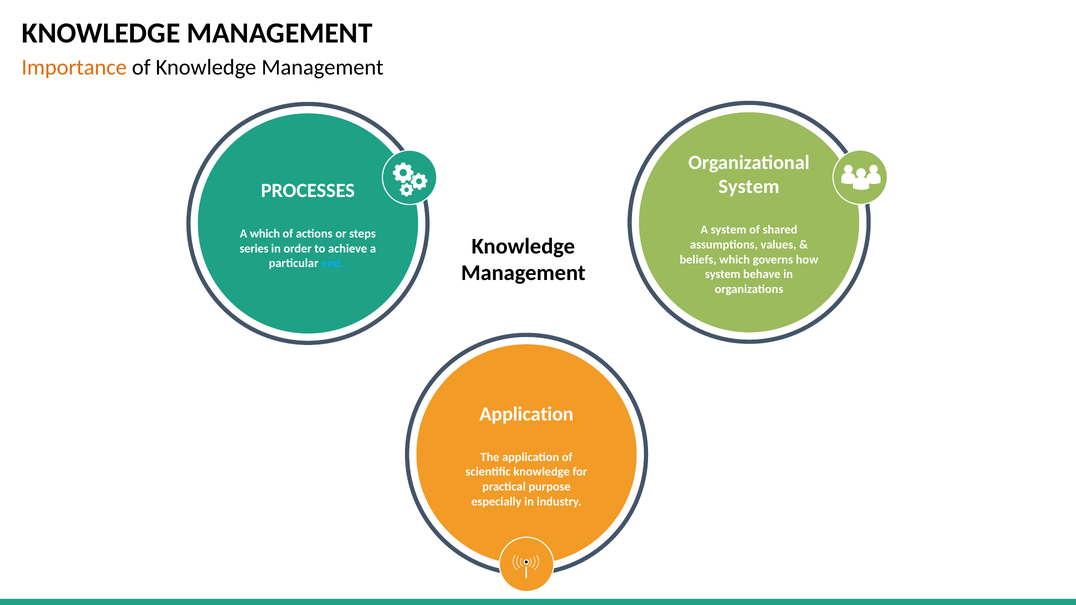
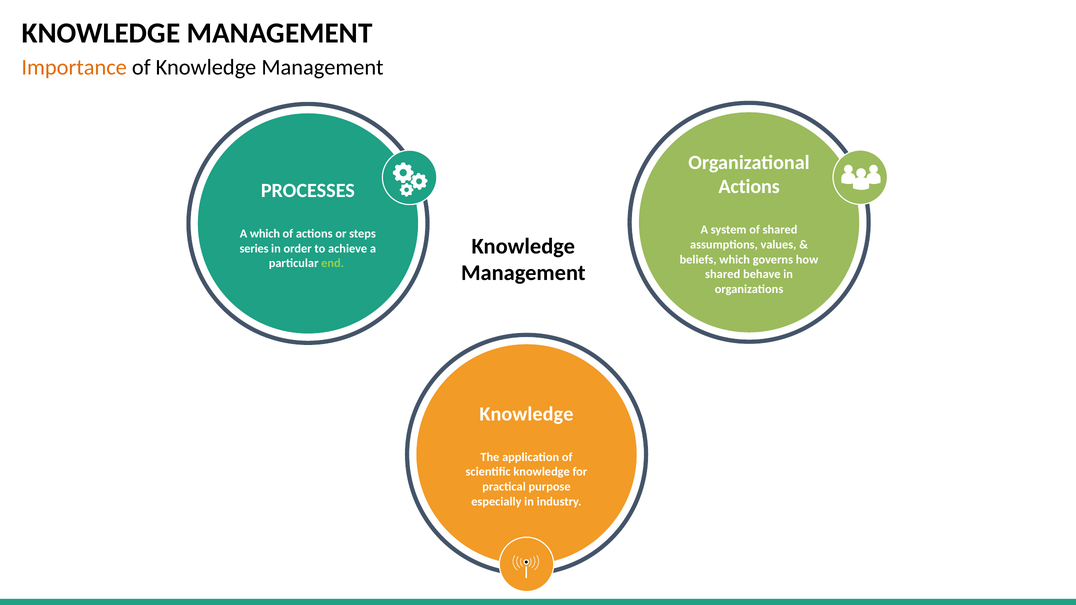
System at (749, 187): System -> Actions
end colour: light blue -> light green
system at (723, 274): system -> shared
Application at (527, 414): Application -> Knowledge
